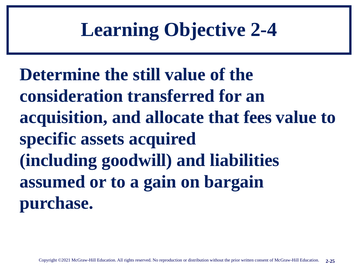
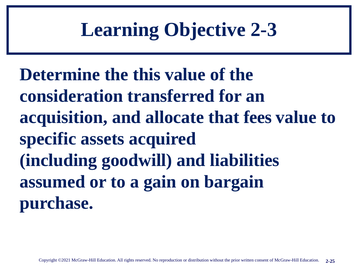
2-4: 2-4 -> 2-3
still: still -> this
